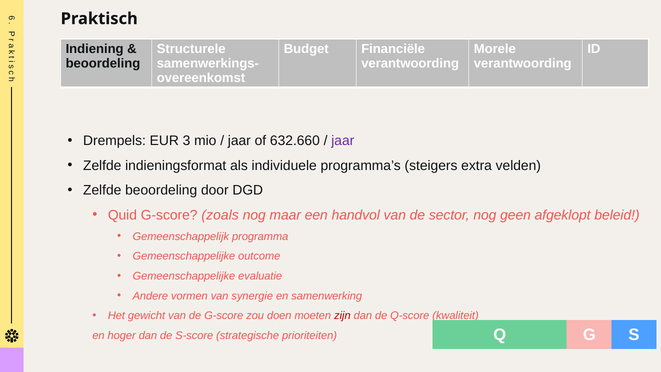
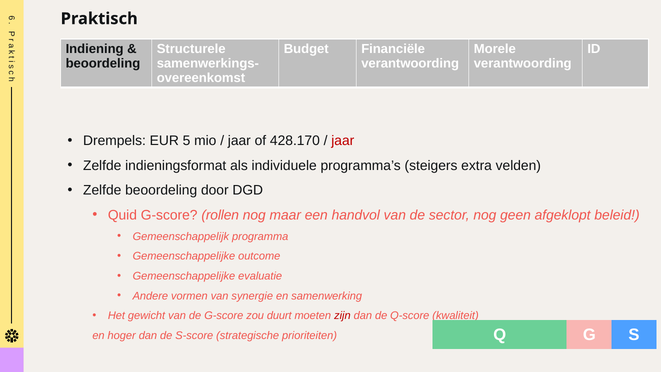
3: 3 -> 5
632.660: 632.660 -> 428.170
jaar at (343, 141) colour: purple -> red
zoals: zoals -> rollen
doen: doen -> duurt
